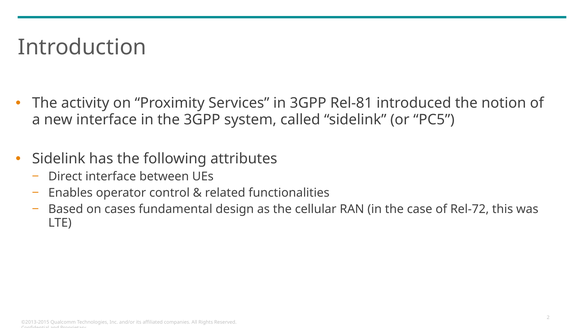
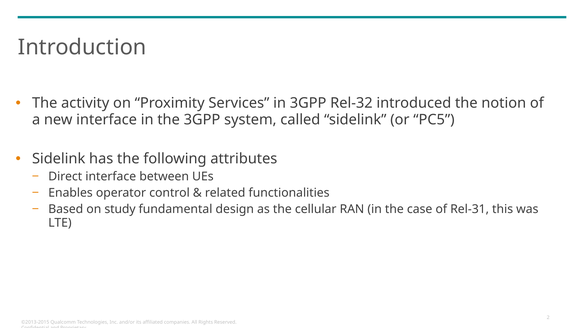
Rel-81: Rel-81 -> Rel-32
cases: cases -> study
Rel-72: Rel-72 -> Rel-31
